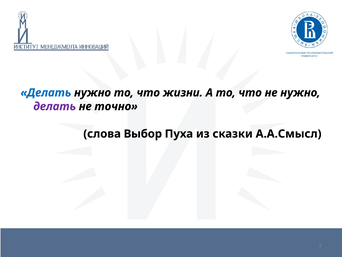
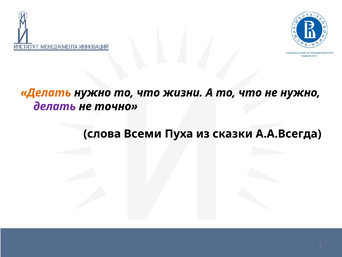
Делать at (46, 93) colour: blue -> orange
Выбор: Выбор -> Всеми
А.А.Смысл: А.А.Смысл -> А.А.Всегда
